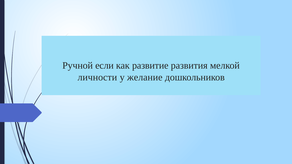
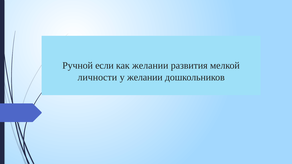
как развитие: развитие -> желании
у желание: желание -> желании
